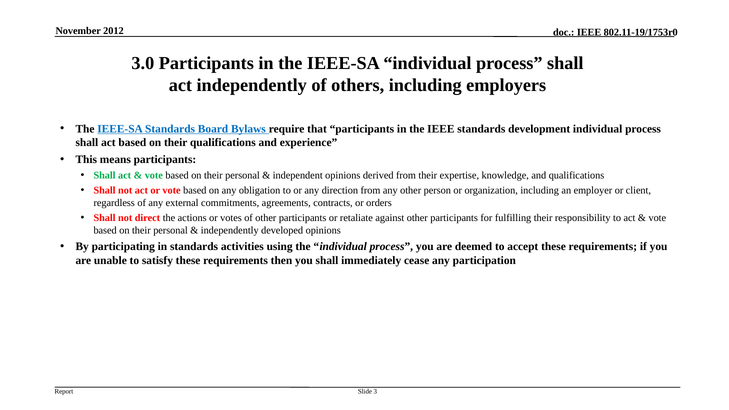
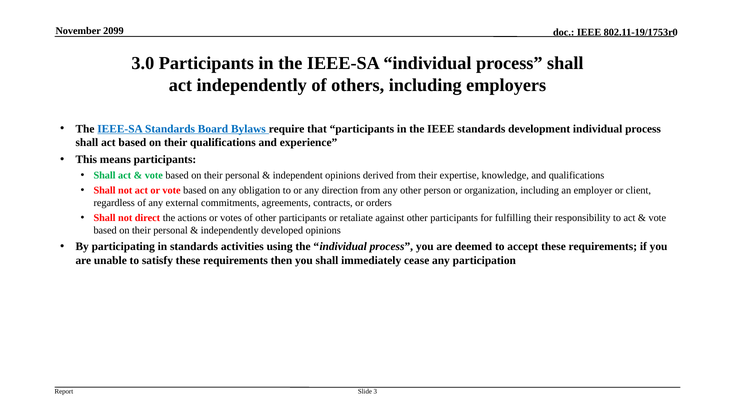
2012: 2012 -> 2099
